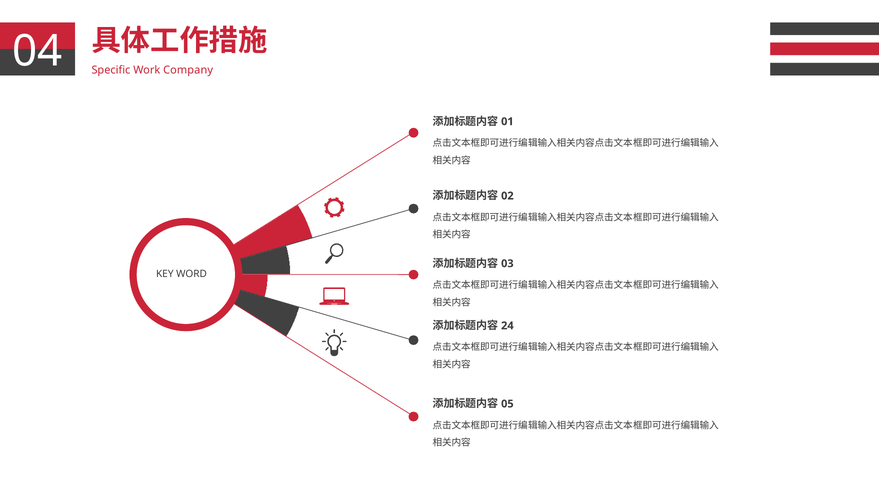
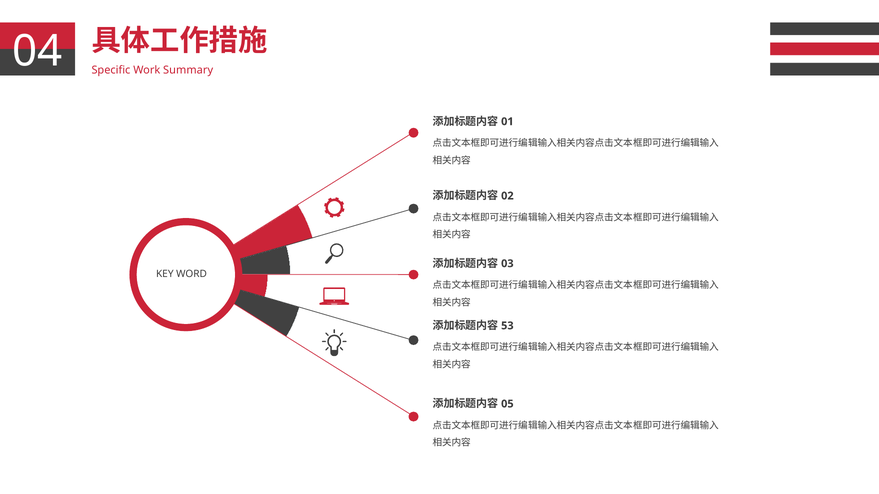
Company: Company -> Summary
24: 24 -> 53
